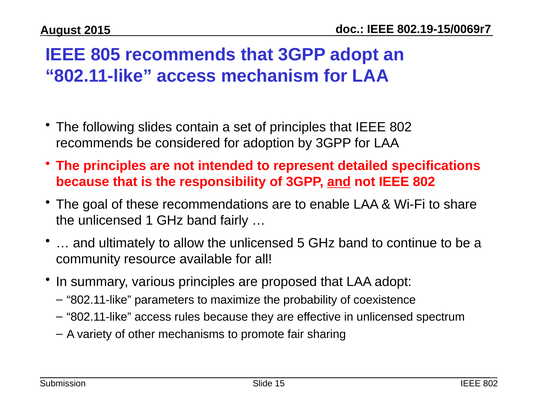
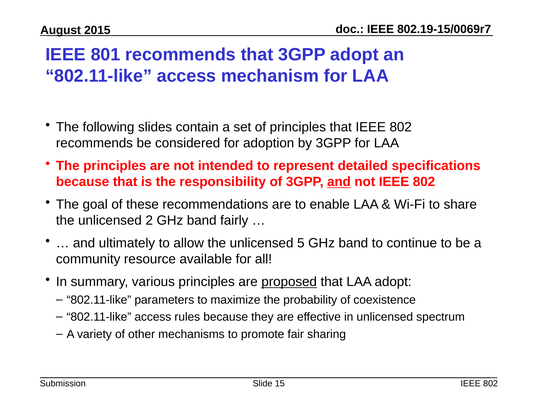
805: 805 -> 801
1: 1 -> 2
proposed underline: none -> present
